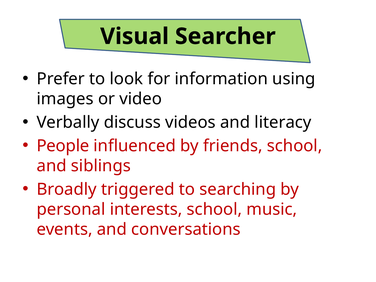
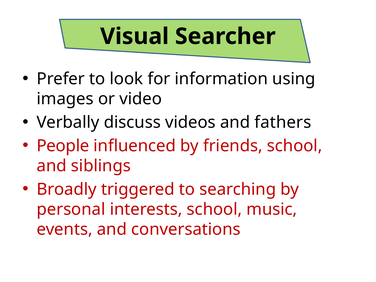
literacy: literacy -> fathers
